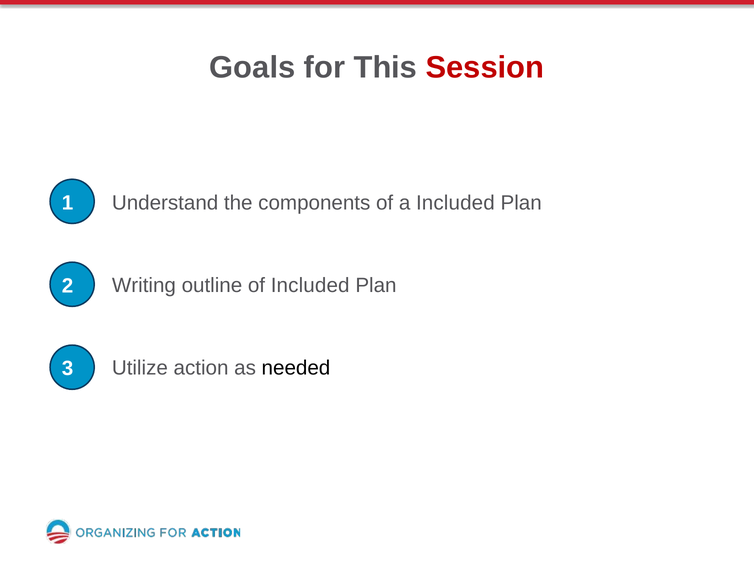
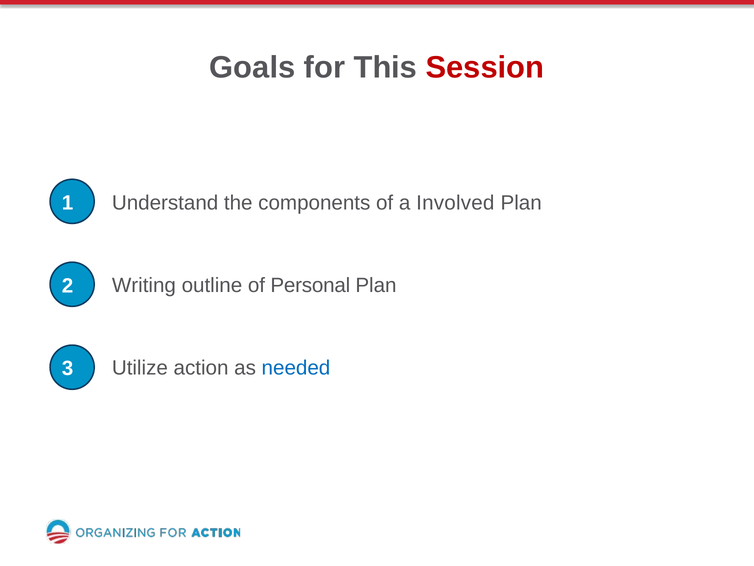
a Included: Included -> Involved
of Included: Included -> Personal
needed colour: black -> blue
